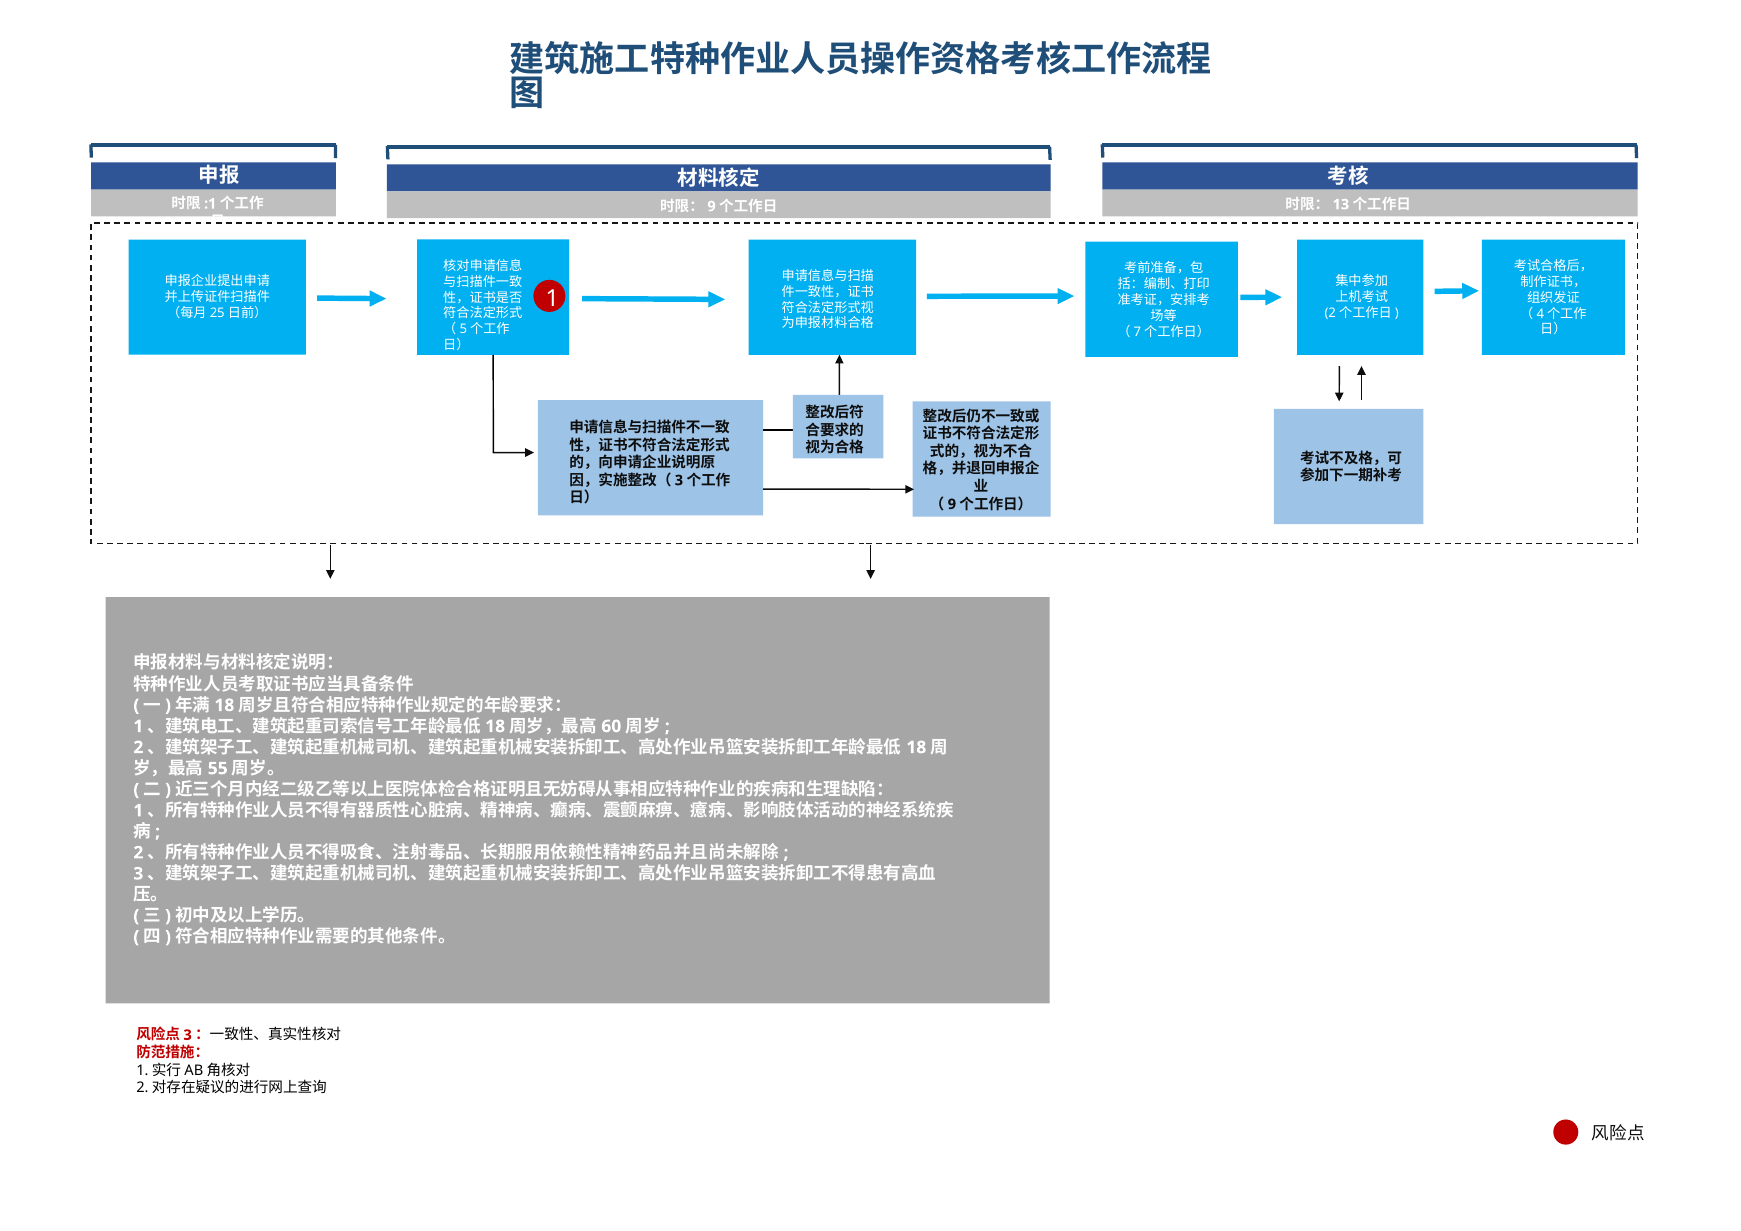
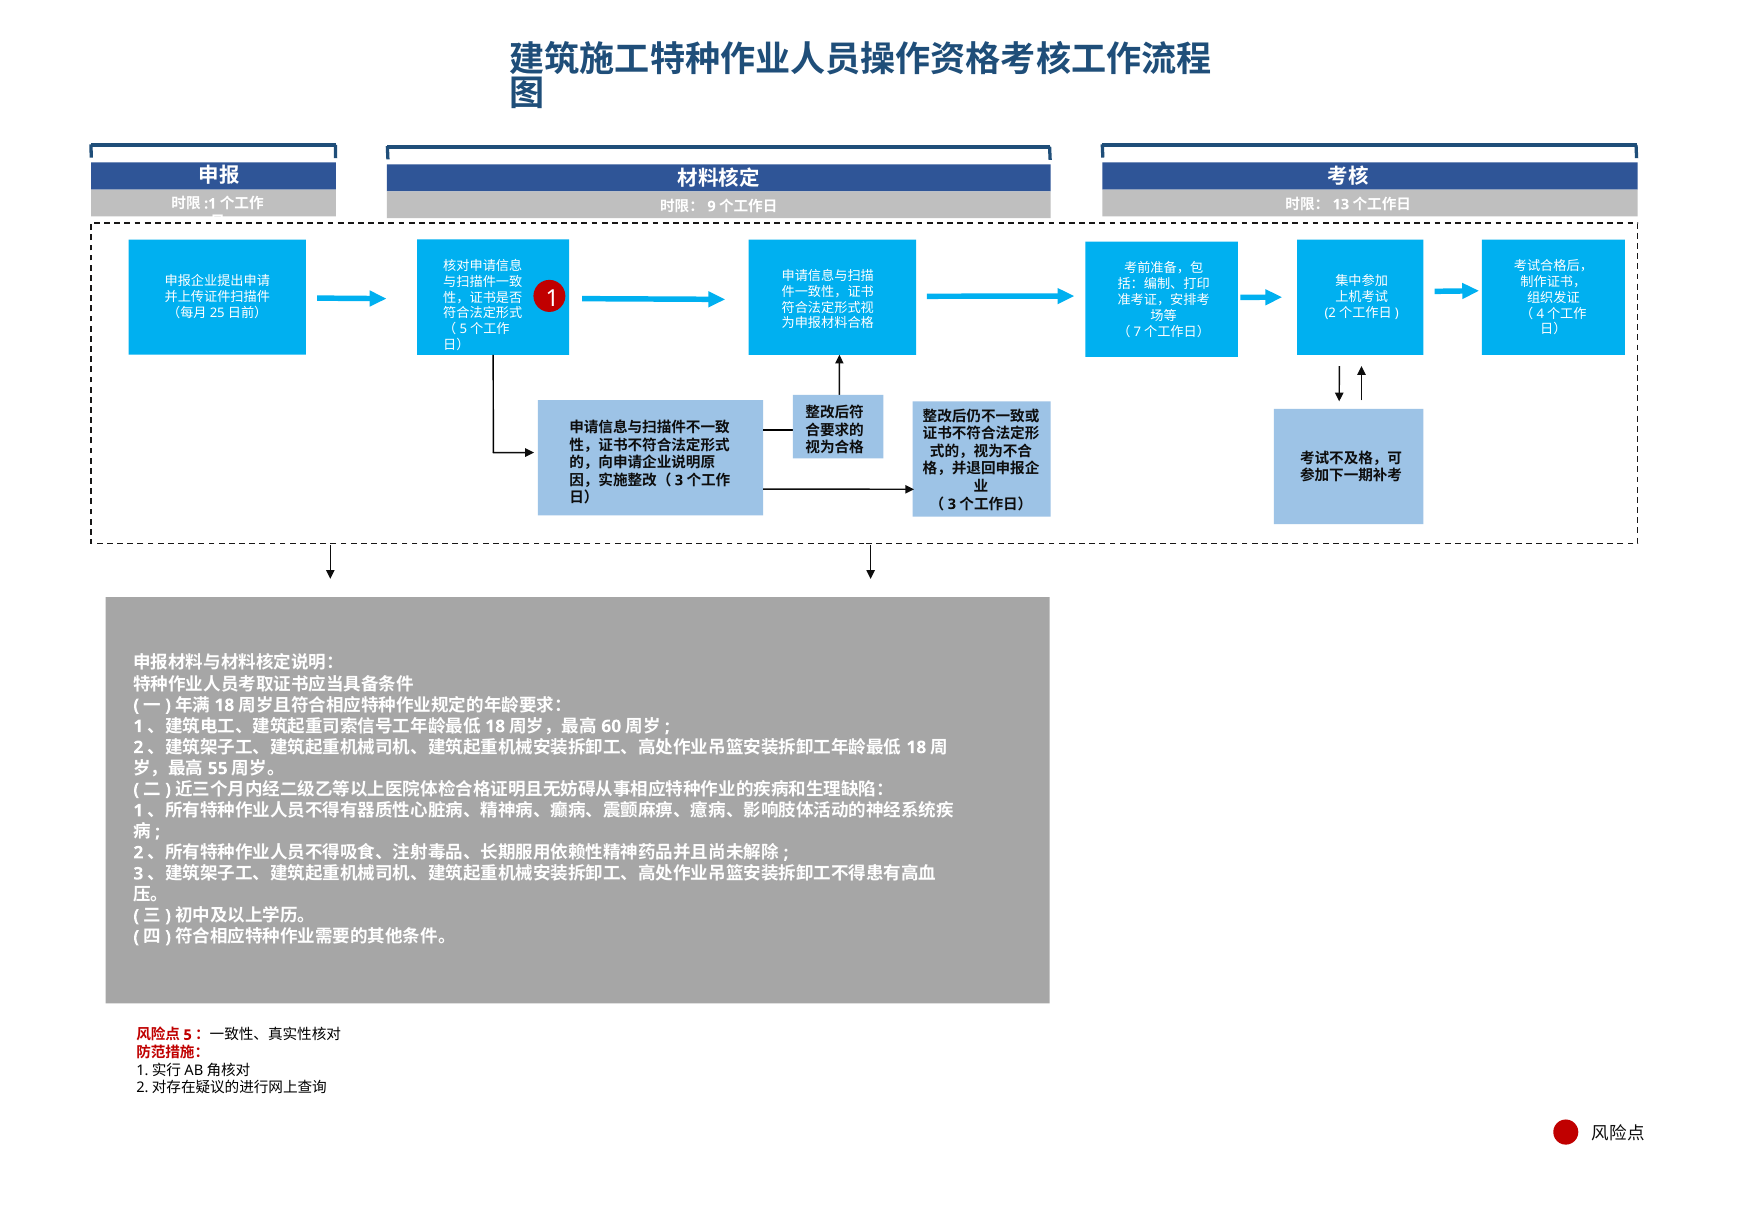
9 at (952, 504): 9 -> 3
3 at (188, 1035): 3 -> 5
